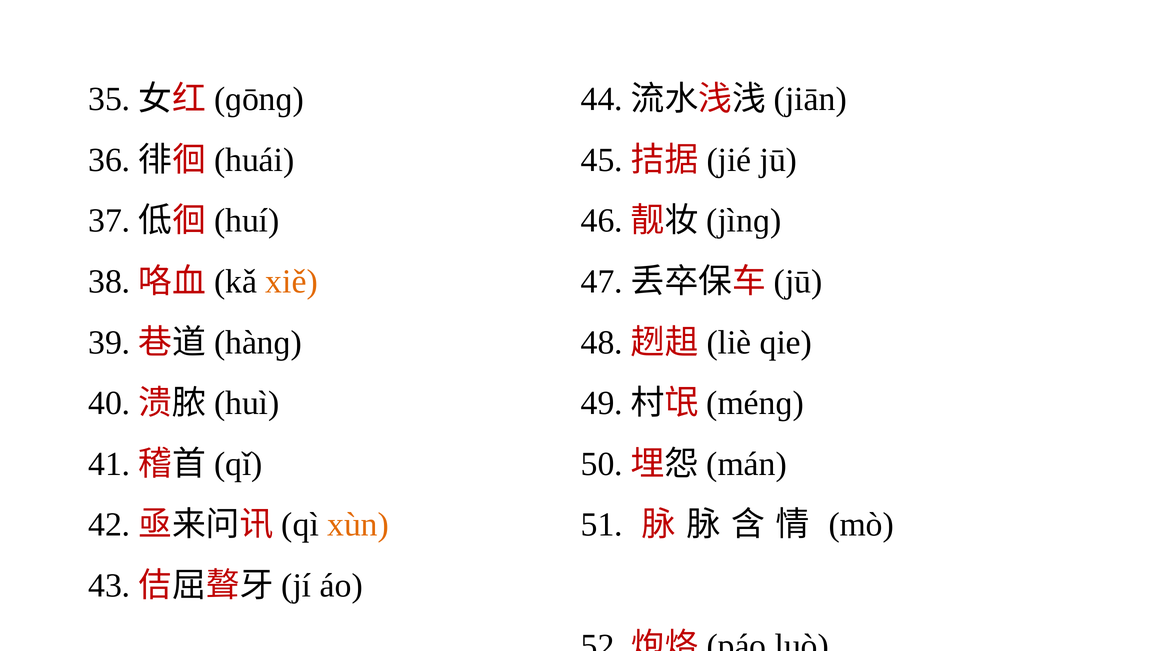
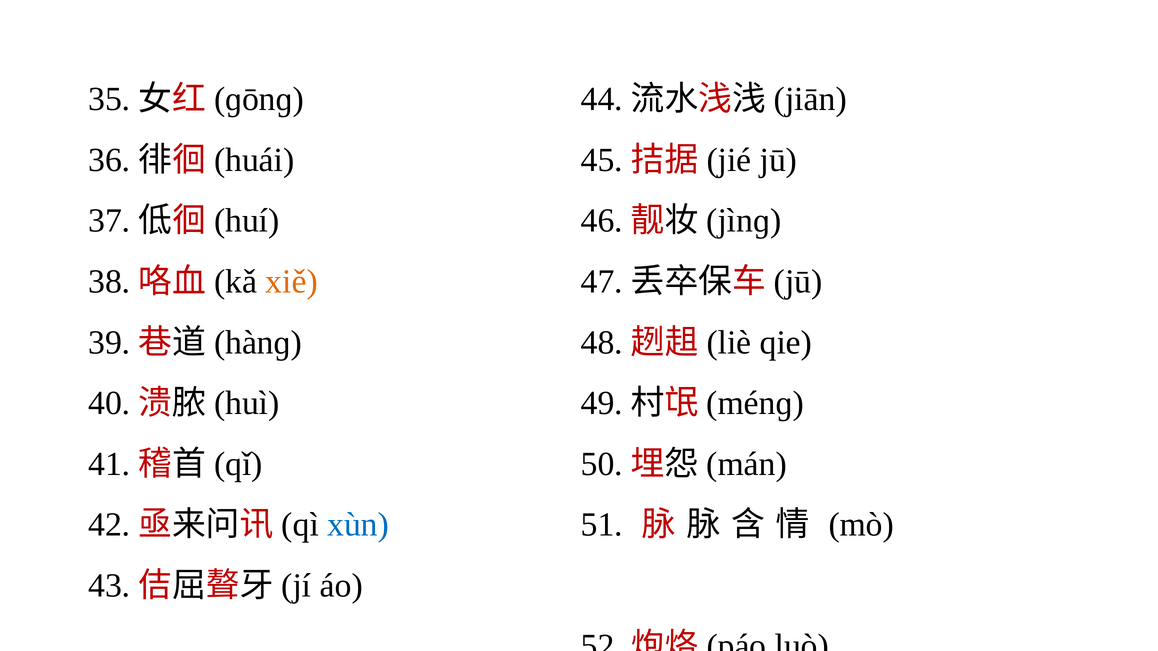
xùn colour: orange -> blue
